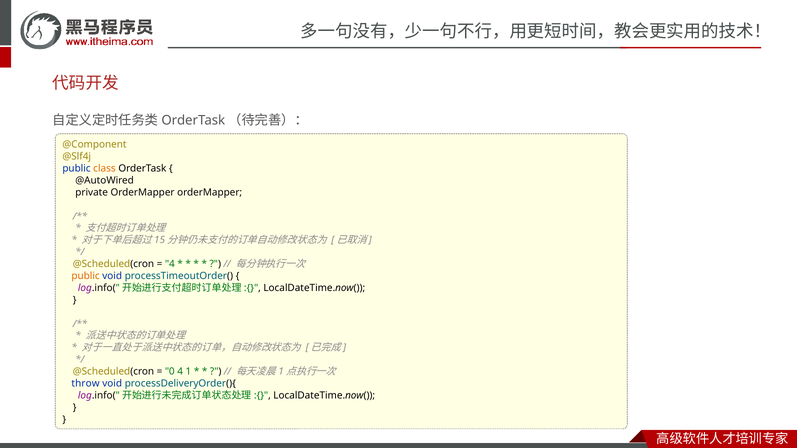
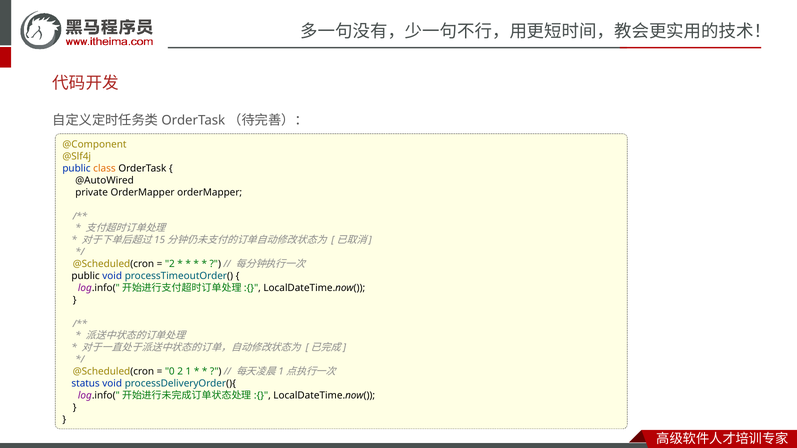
4 at (170, 264): 4 -> 2
public at (86, 276) colour: orange -> black
0 4: 4 -> 2
throw: throw -> status
